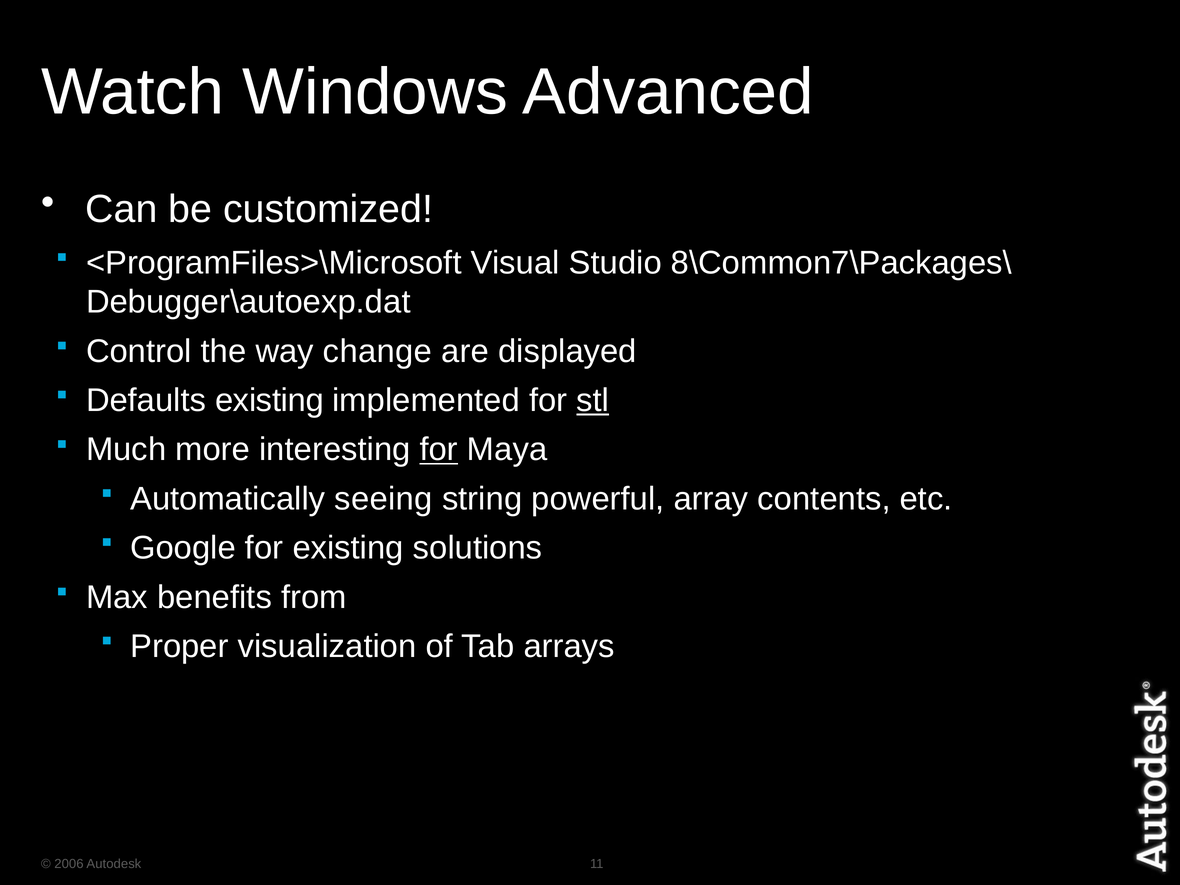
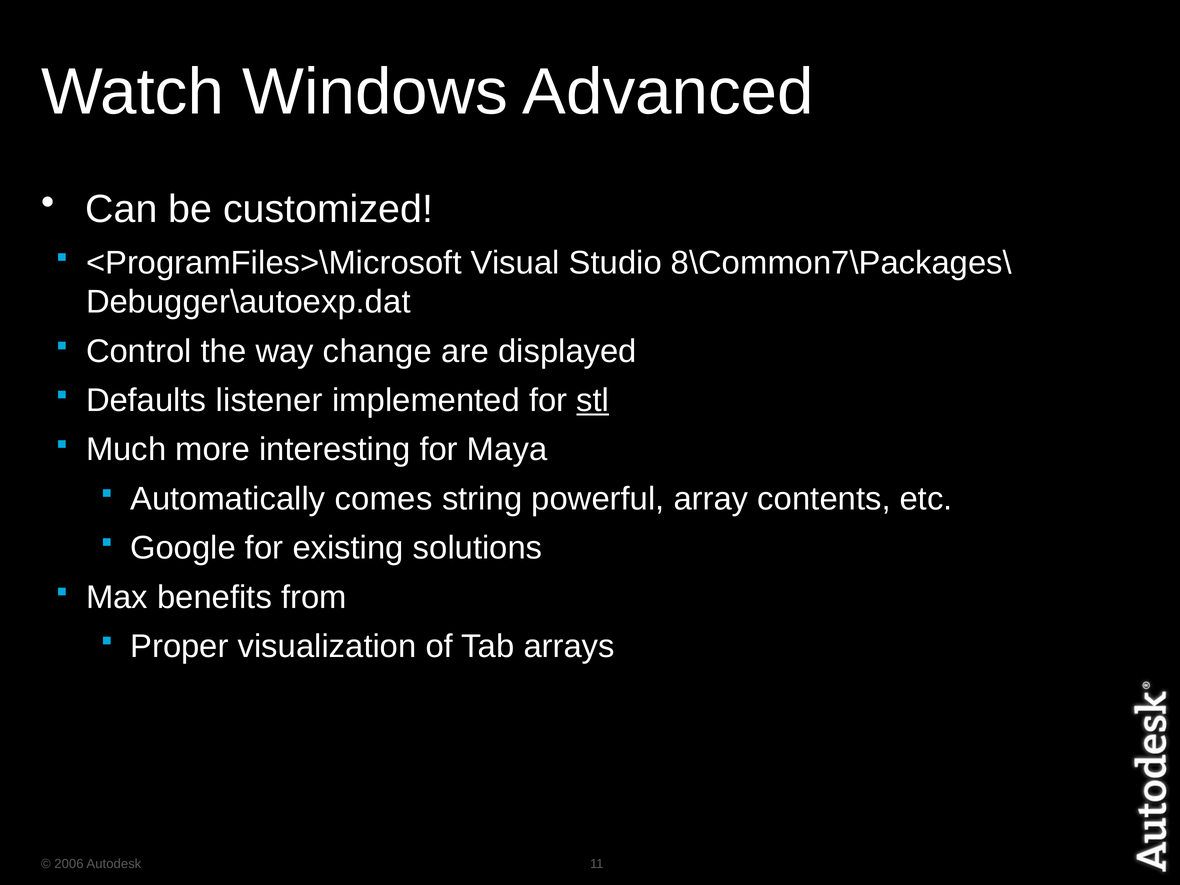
Defaults existing: existing -> listener
for at (439, 450) underline: present -> none
seeing: seeing -> comes
